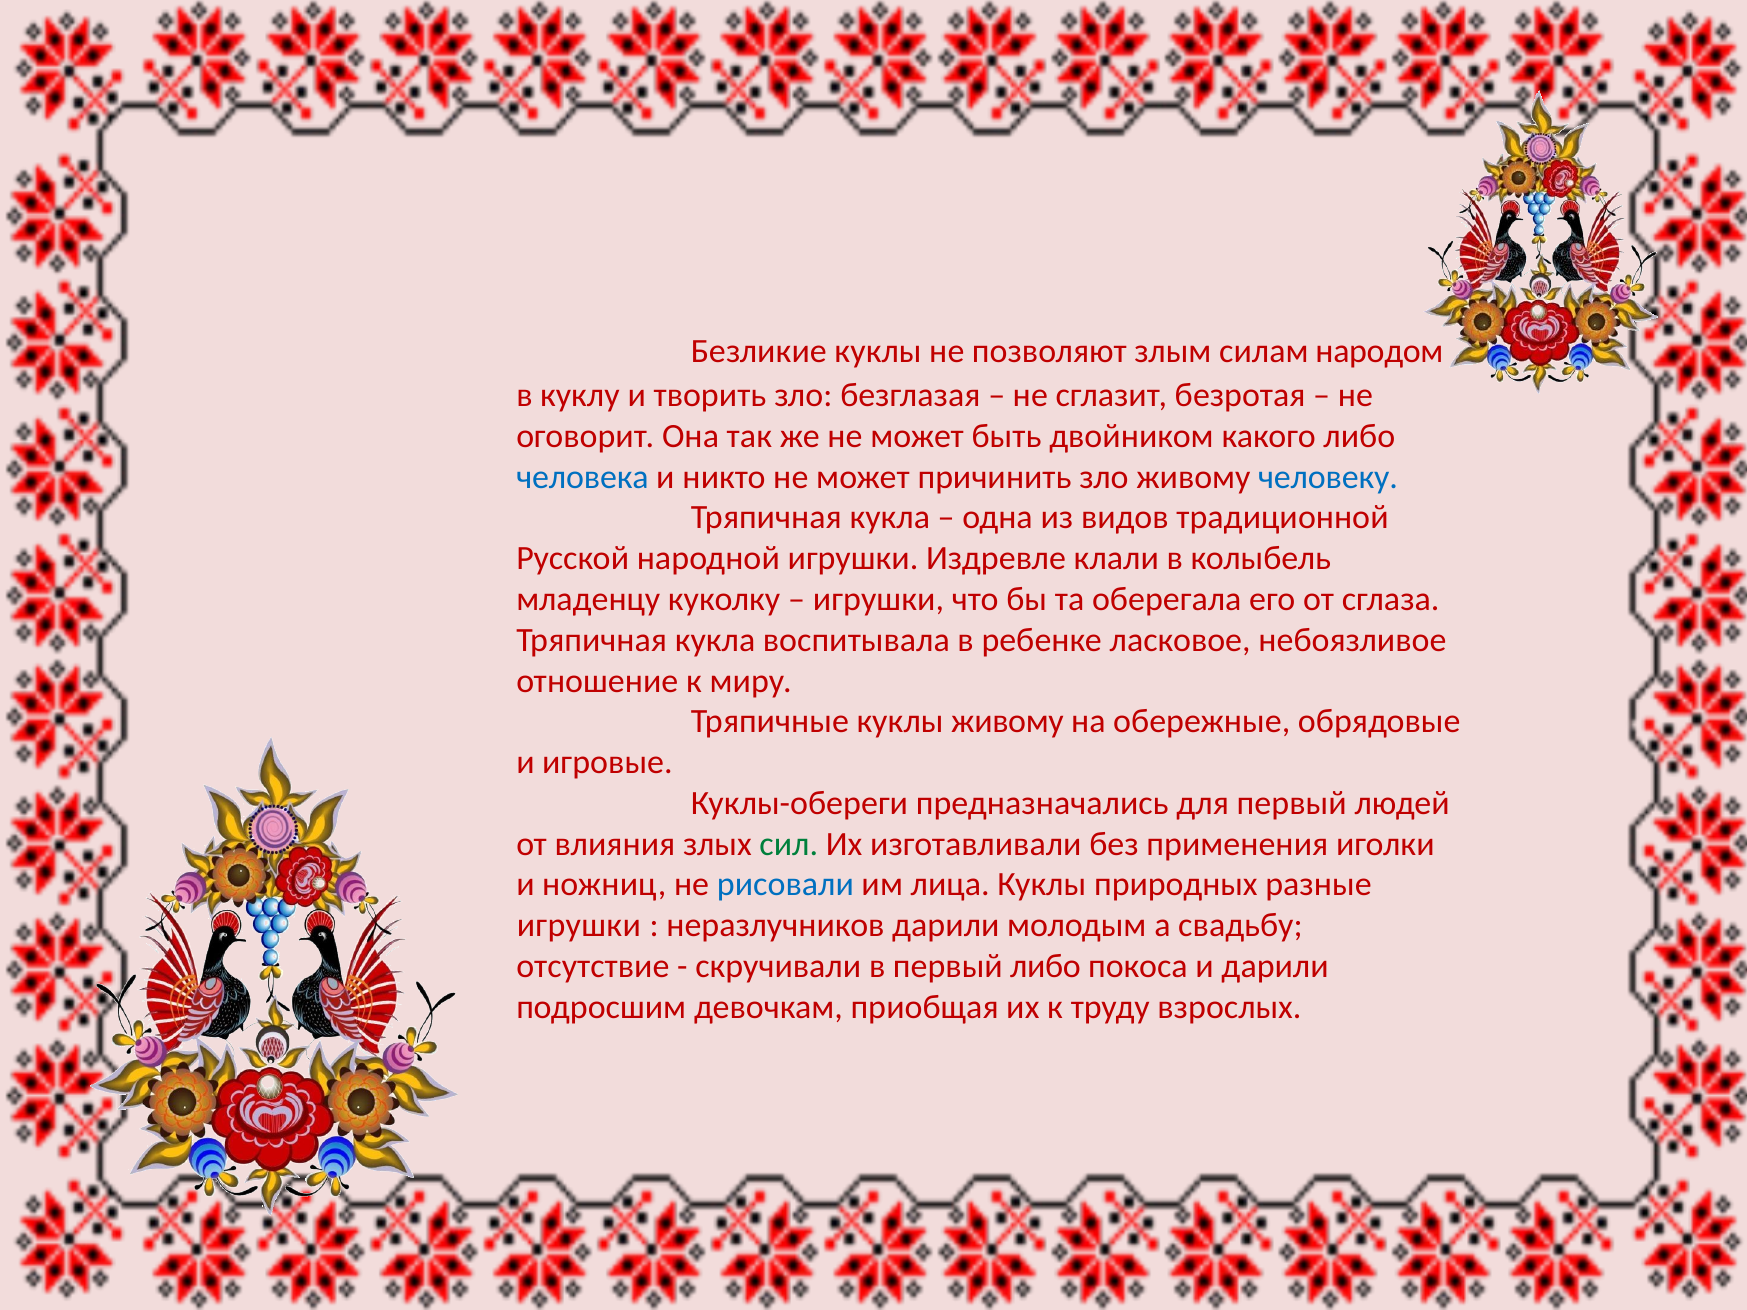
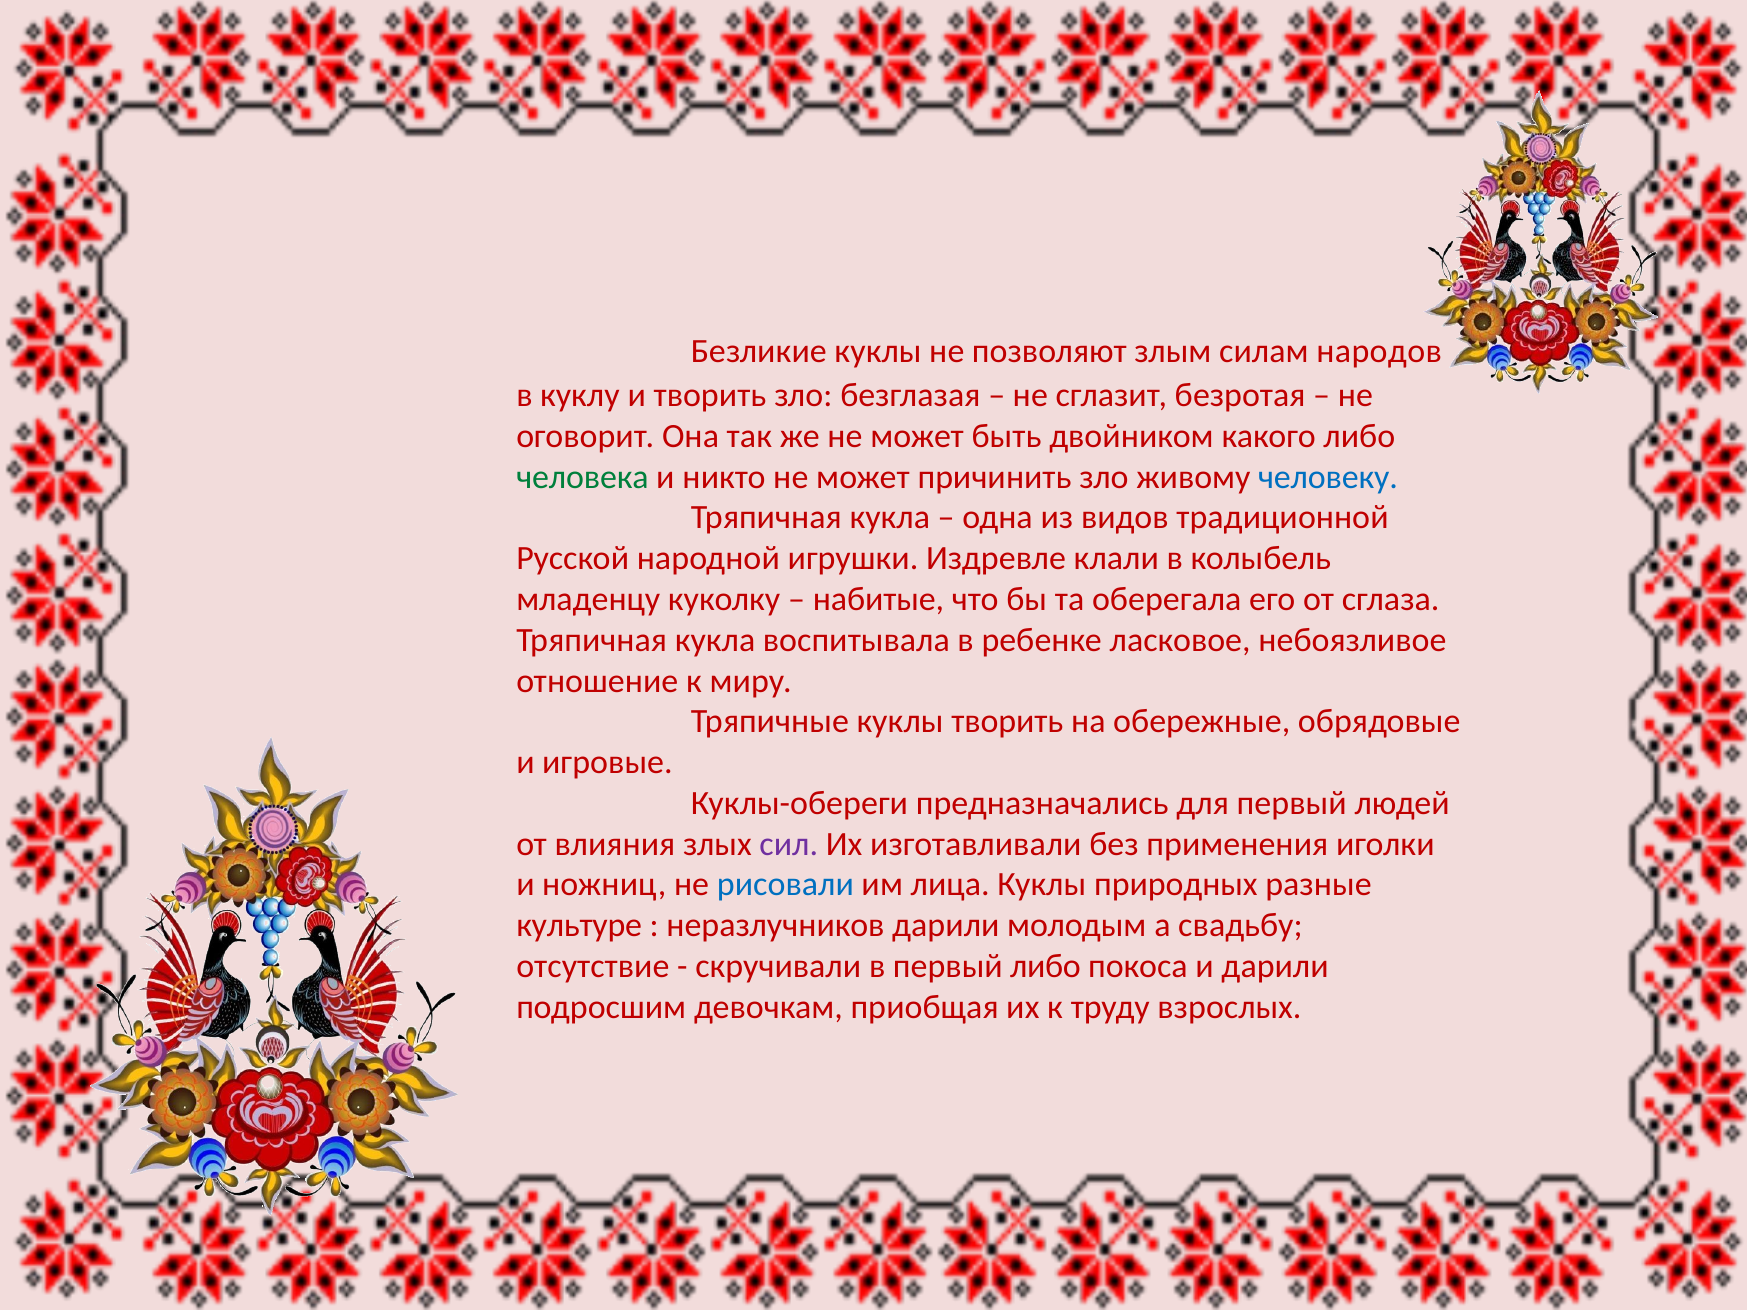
народом: народом -> народов
человека colour: blue -> green
игрушки at (878, 599): игрушки -> набитые
куклы живому: живому -> творить
сил colour: green -> purple
игрушки at (579, 926): игрушки -> культуре
